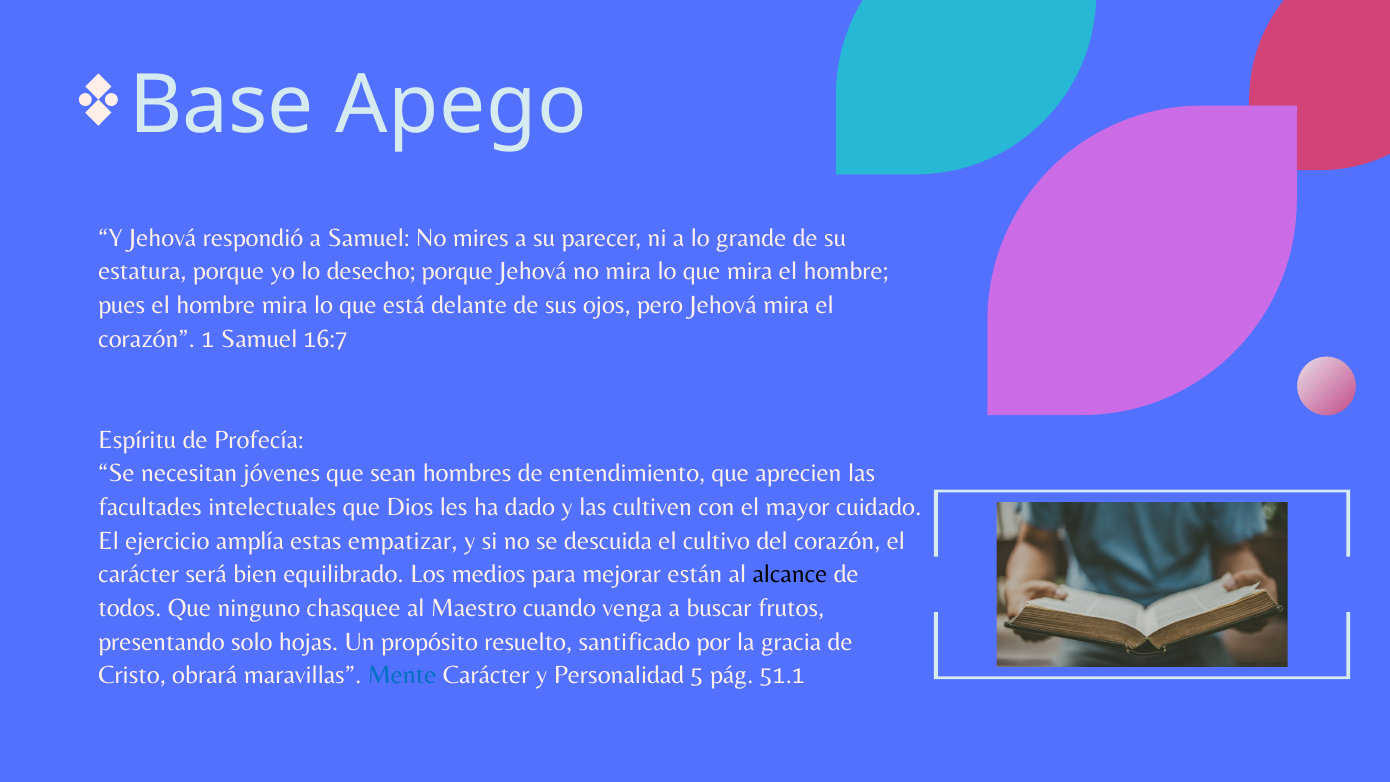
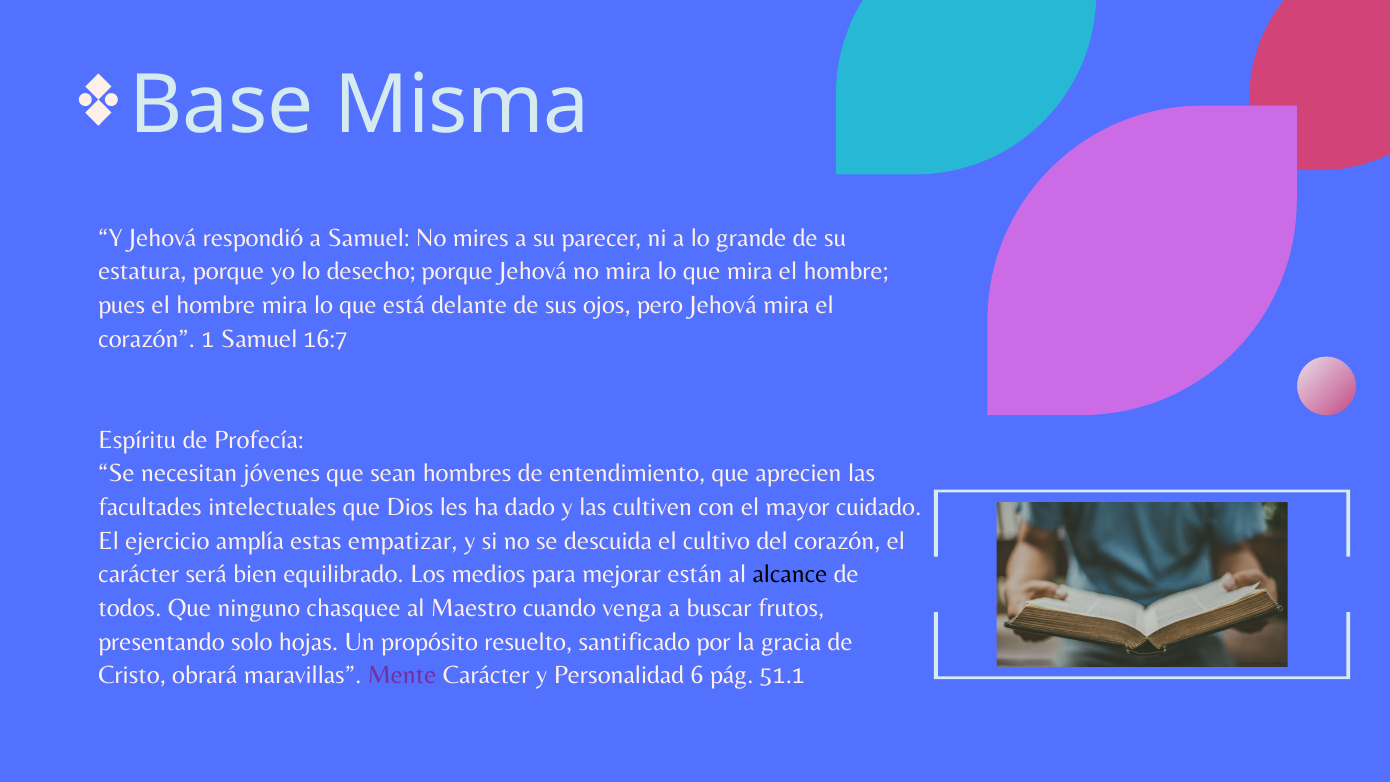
Apego: Apego -> Misma
Mente colour: blue -> purple
5: 5 -> 6
